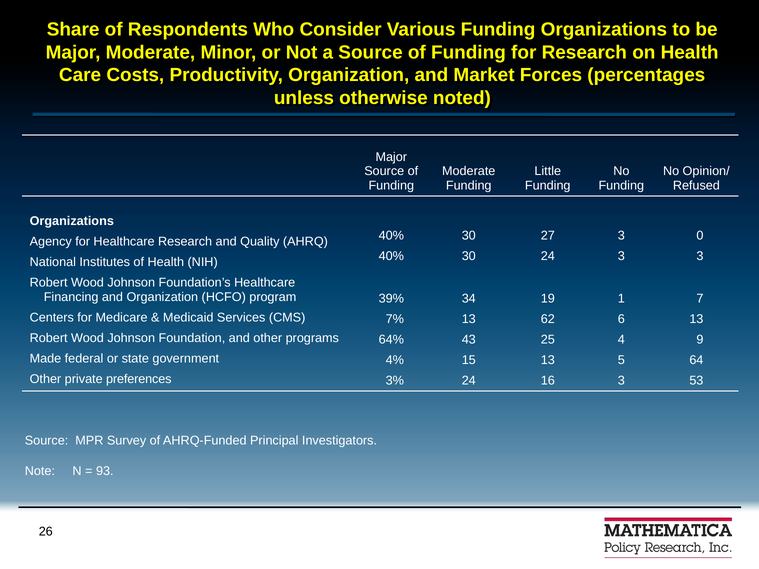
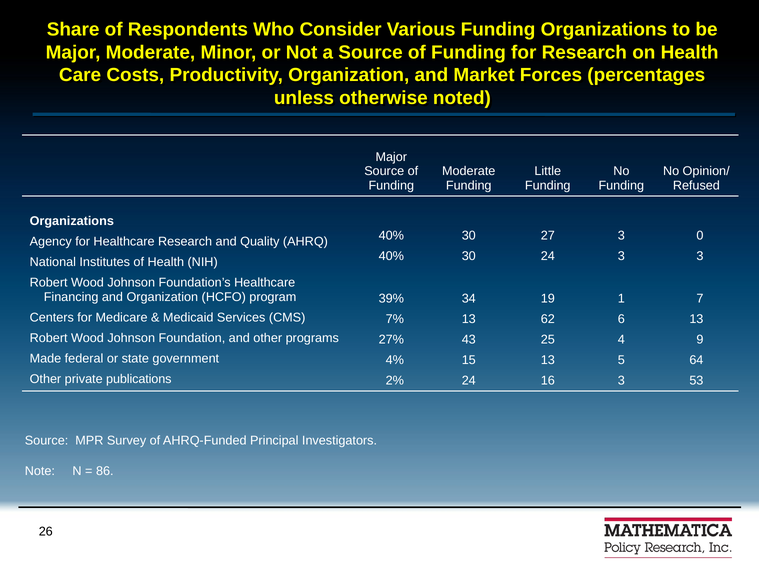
64%: 64% -> 27%
preferences: preferences -> publications
3%: 3% -> 2%
93: 93 -> 86
